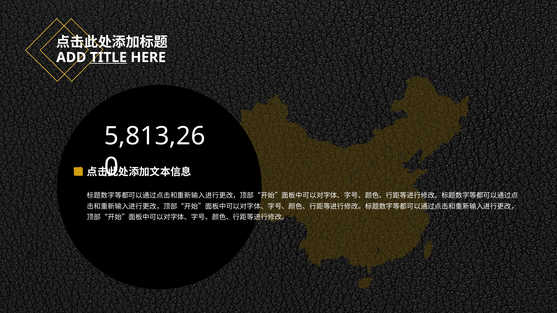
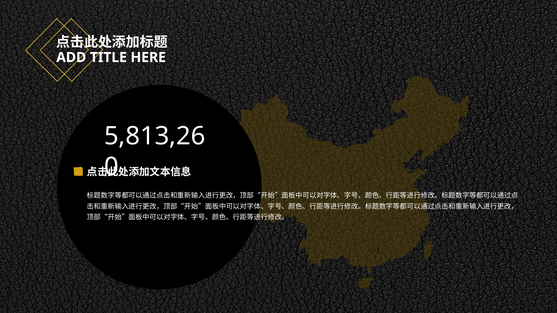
TITLE underline: present -> none
